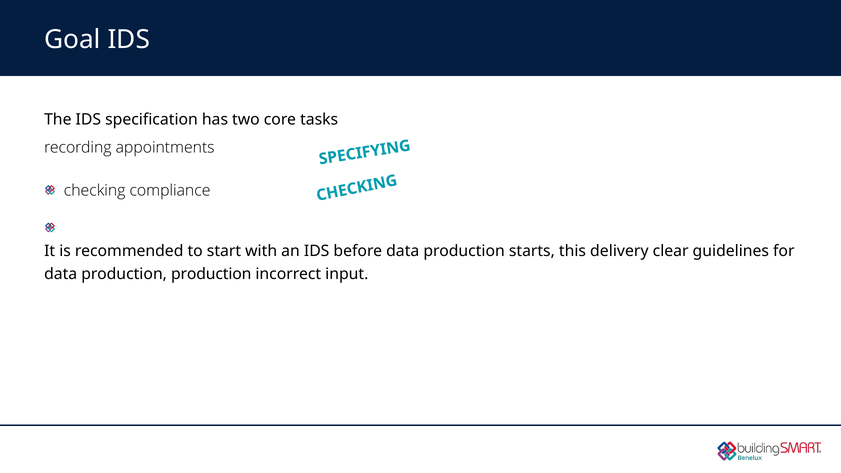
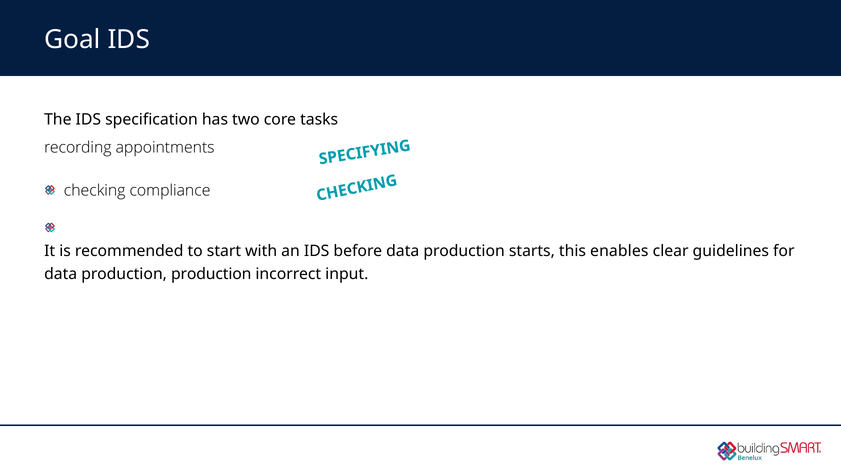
delivery: delivery -> enables
